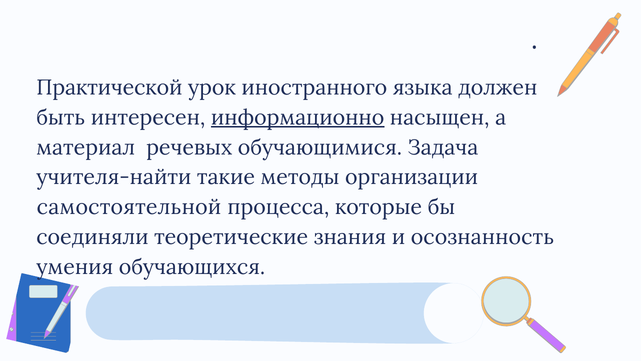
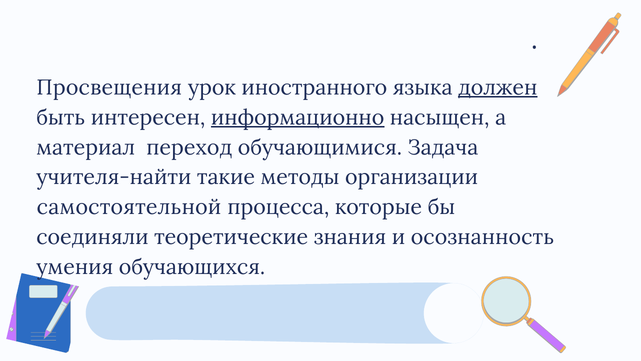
Практической: Практической -> Просвещения
должен underline: none -> present
речевых: речевых -> переход
